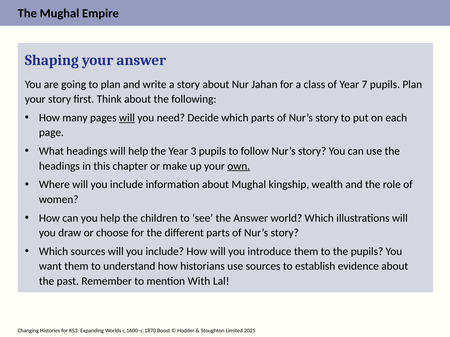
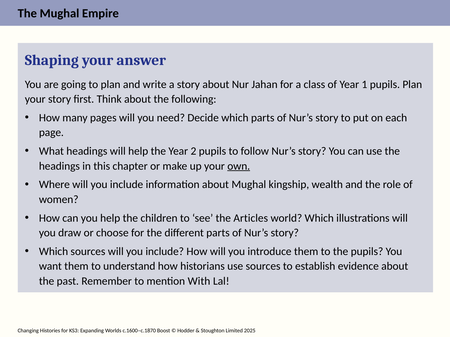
7: 7 -> 1
will at (127, 118) underline: present -> none
3: 3 -> 2
the Answer: Answer -> Articles
